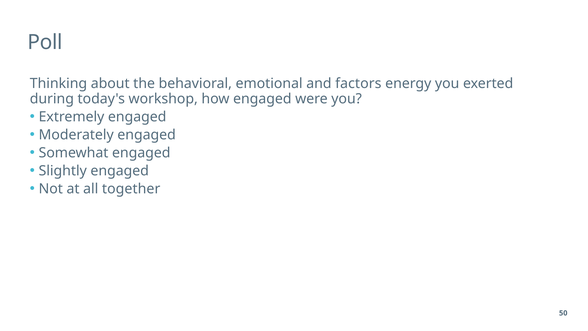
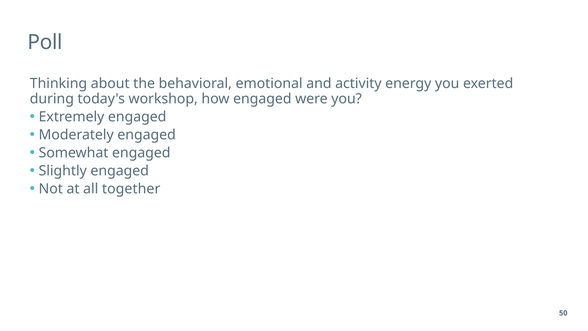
factors: factors -> activity
